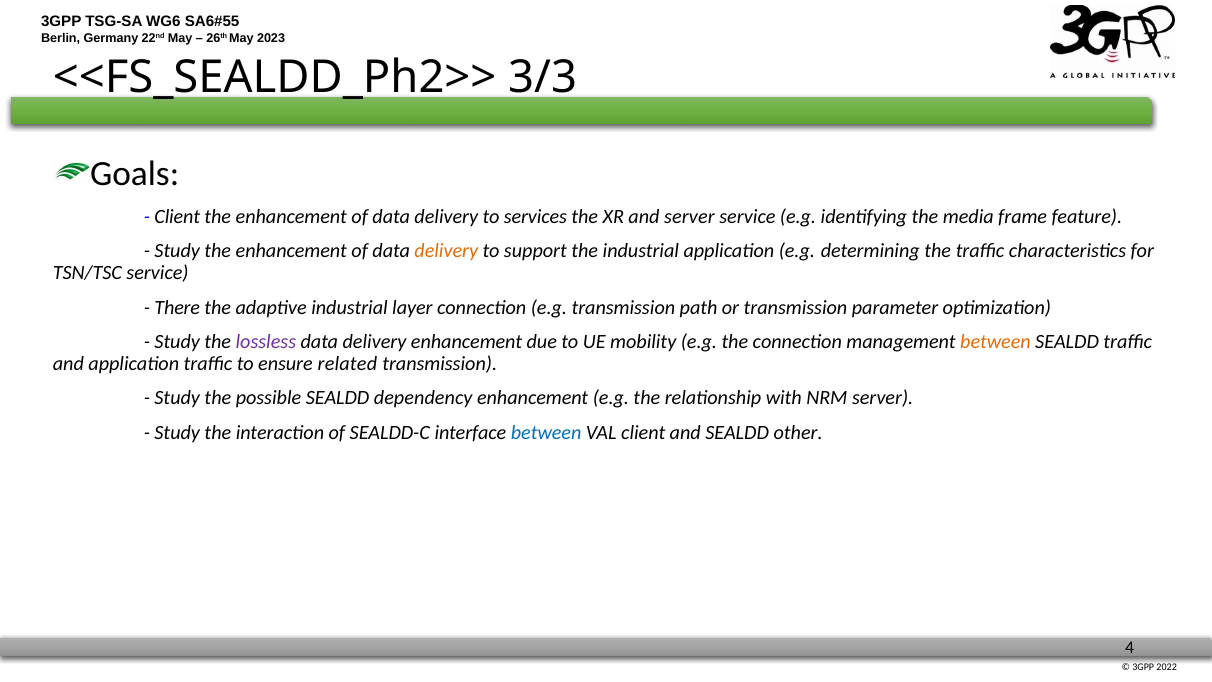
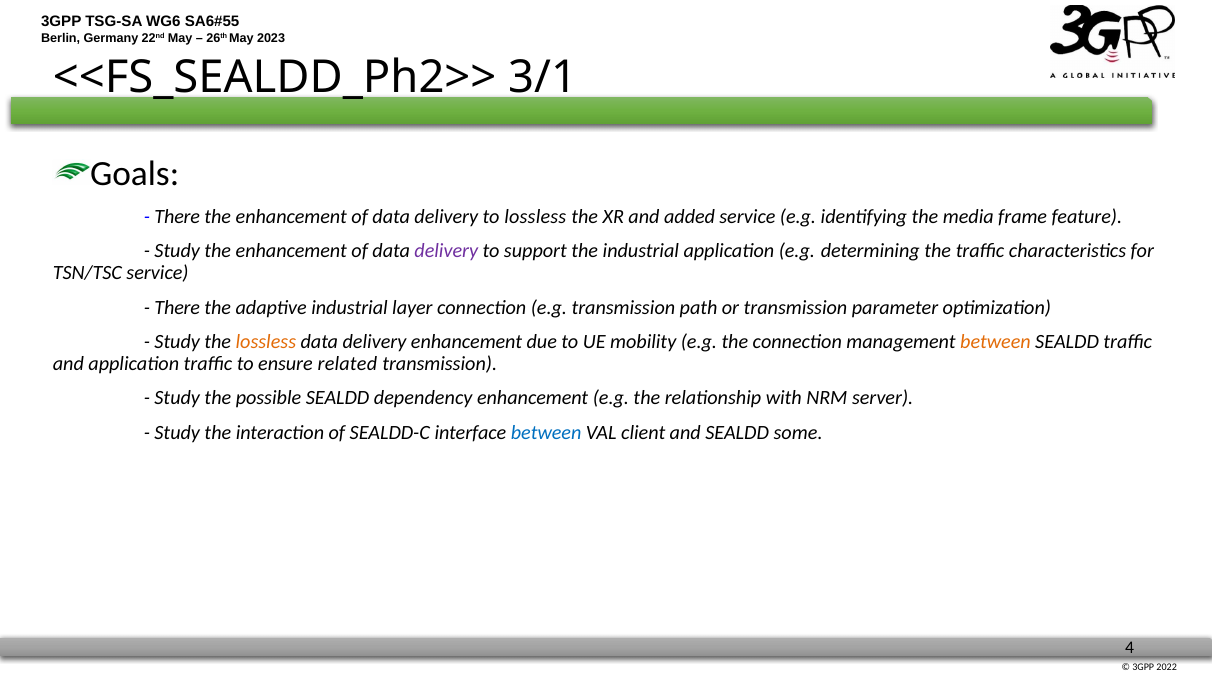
3/3: 3/3 -> 3/1
Client at (177, 217): Client -> There
to services: services -> lossless
and server: server -> added
delivery at (446, 251) colour: orange -> purple
lossless at (266, 342) colour: purple -> orange
other: other -> some
